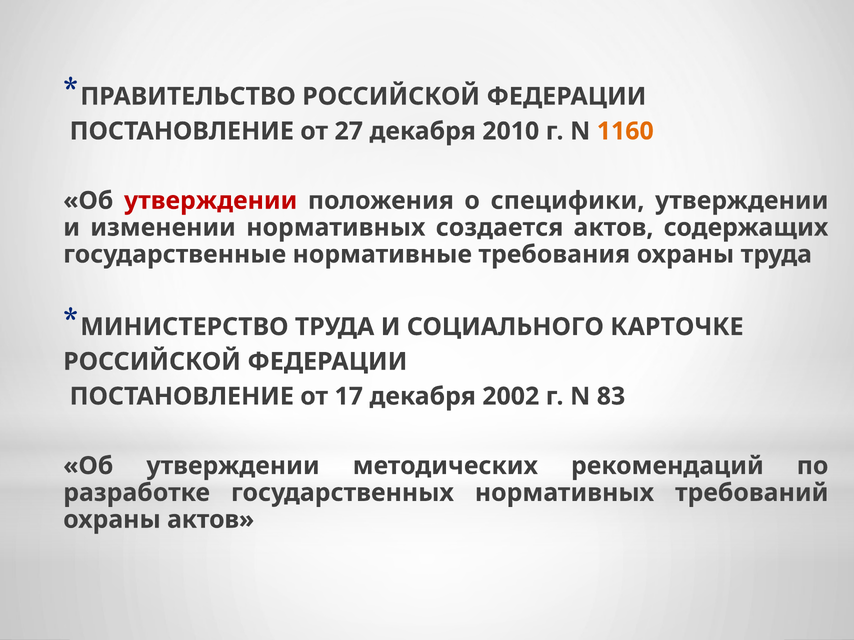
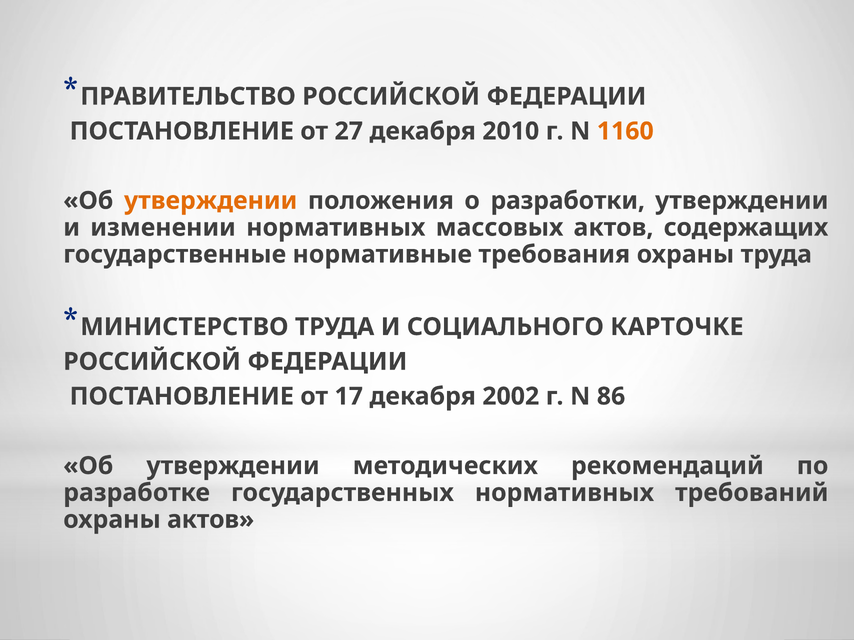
утверждении at (211, 201) colour: red -> orange
специфики: специфики -> разработки
создается: создается -> массовых
83: 83 -> 86
